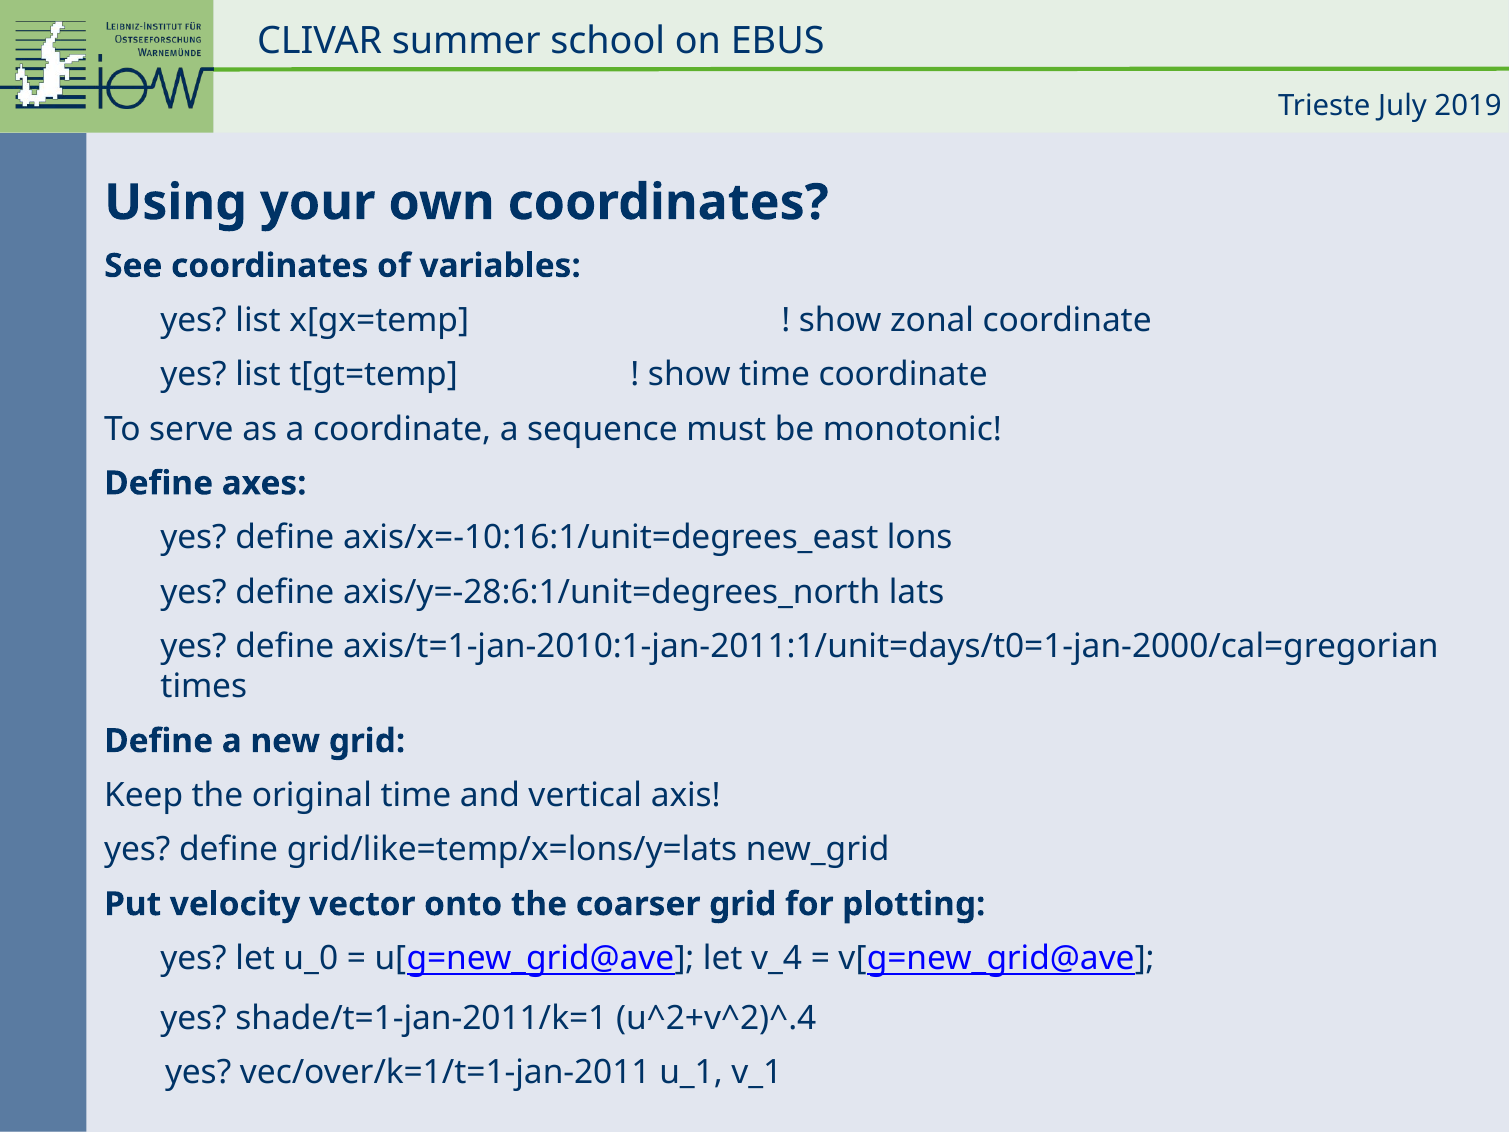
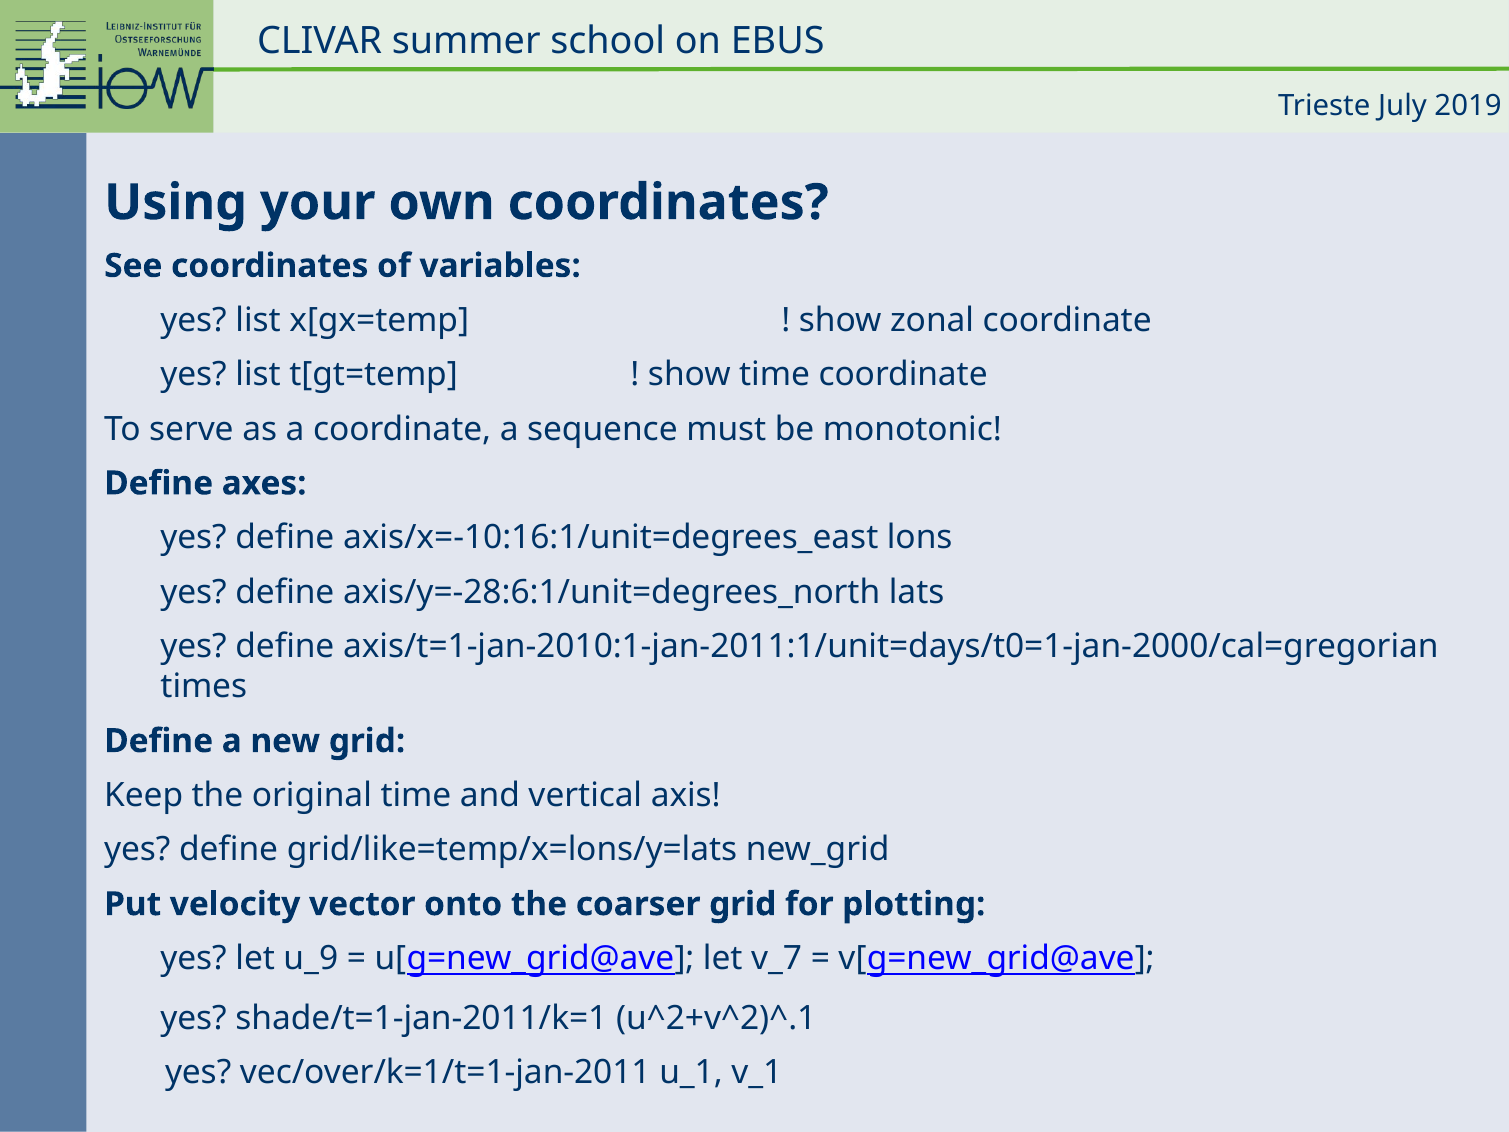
u_0: u_0 -> u_9
v_4: v_4 -> v_7
u^2+v^2)^.4: u^2+v^2)^.4 -> u^2+v^2)^.1
